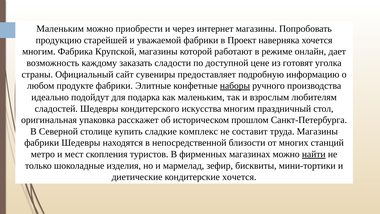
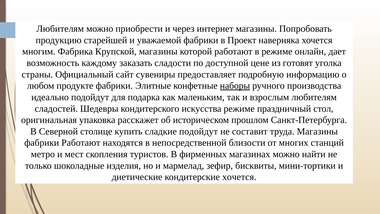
Маленьким at (60, 29): Маленьким -> Любителям
искусства многим: многим -> режиме
сладкие комплекс: комплекс -> подойдут
фабрики Шедевры: Шедевры -> Работают
найти underline: present -> none
